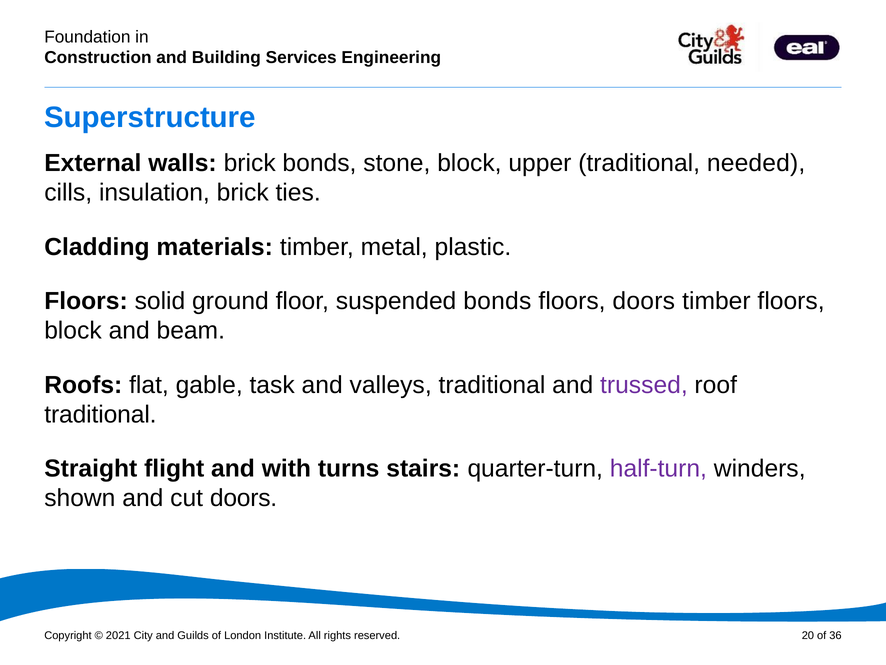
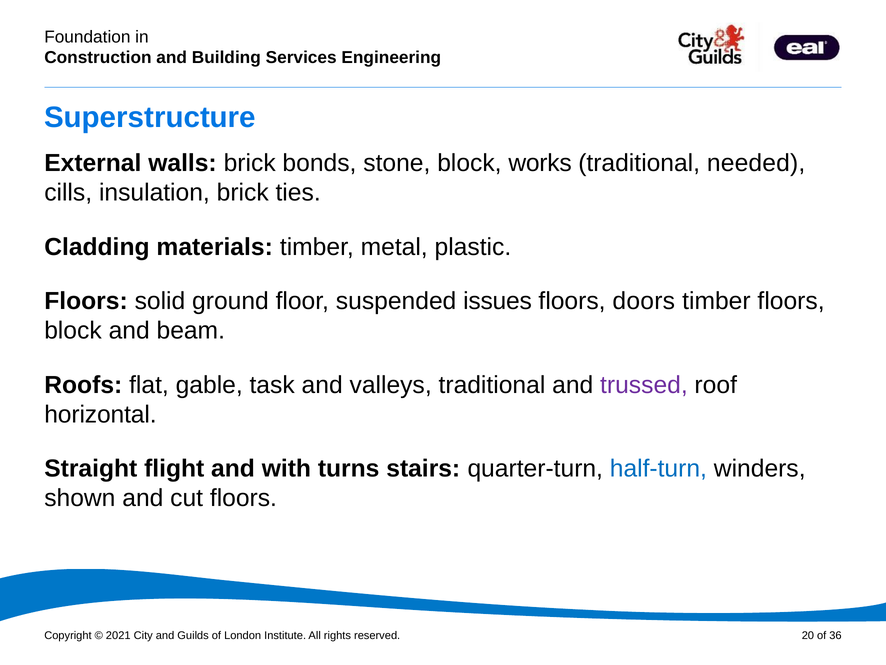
upper: upper -> works
suspended bonds: bonds -> issues
traditional at (100, 414): traditional -> horizontal
half-turn colour: purple -> blue
cut doors: doors -> floors
